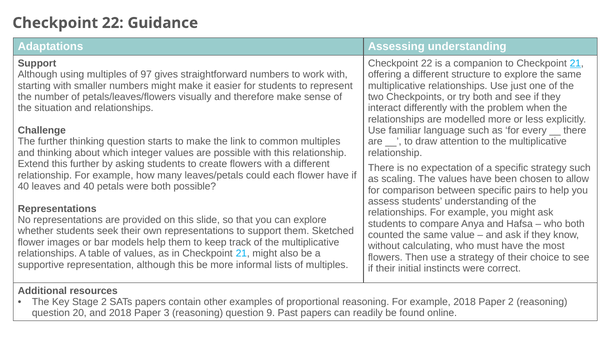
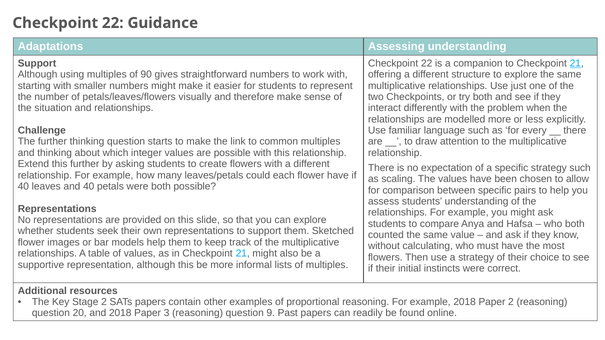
97: 97 -> 90
